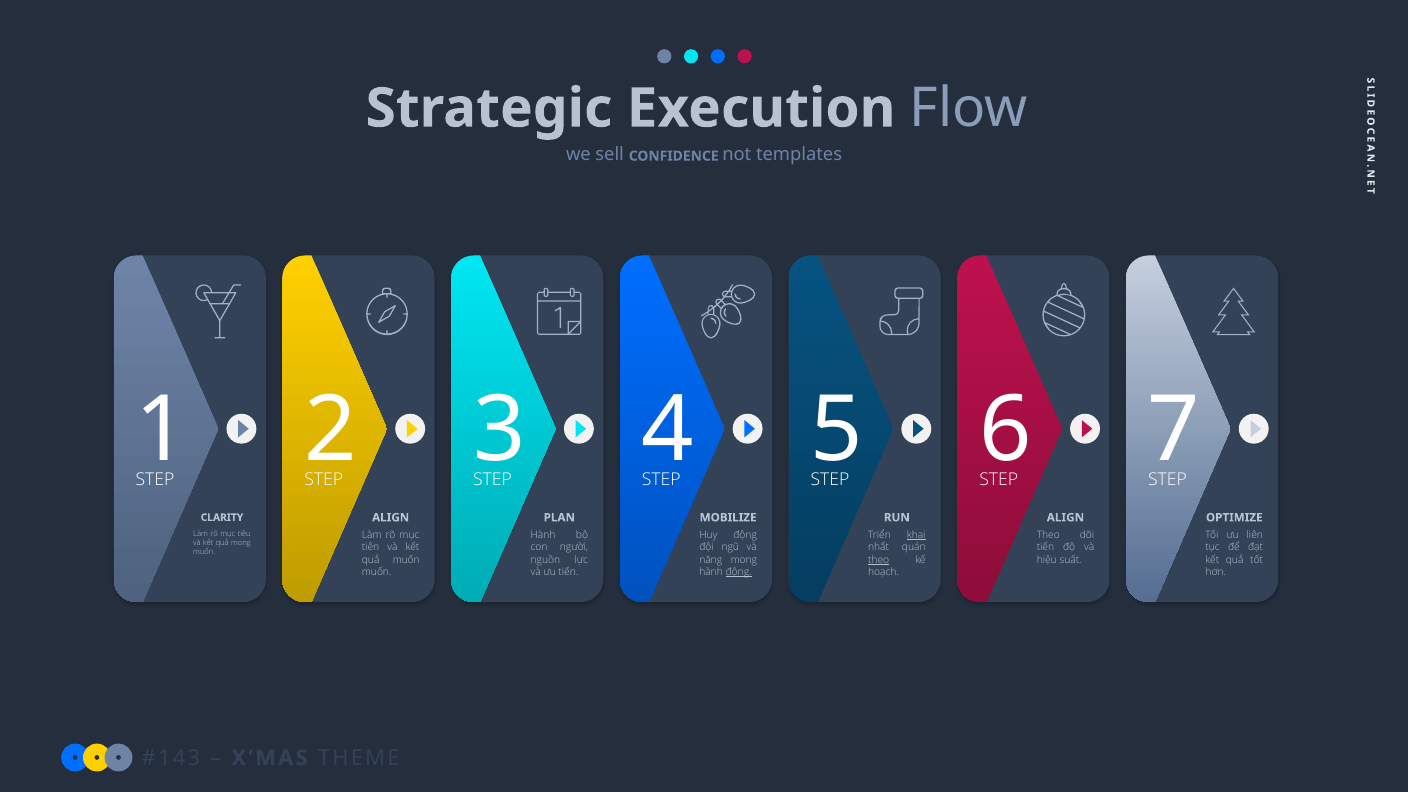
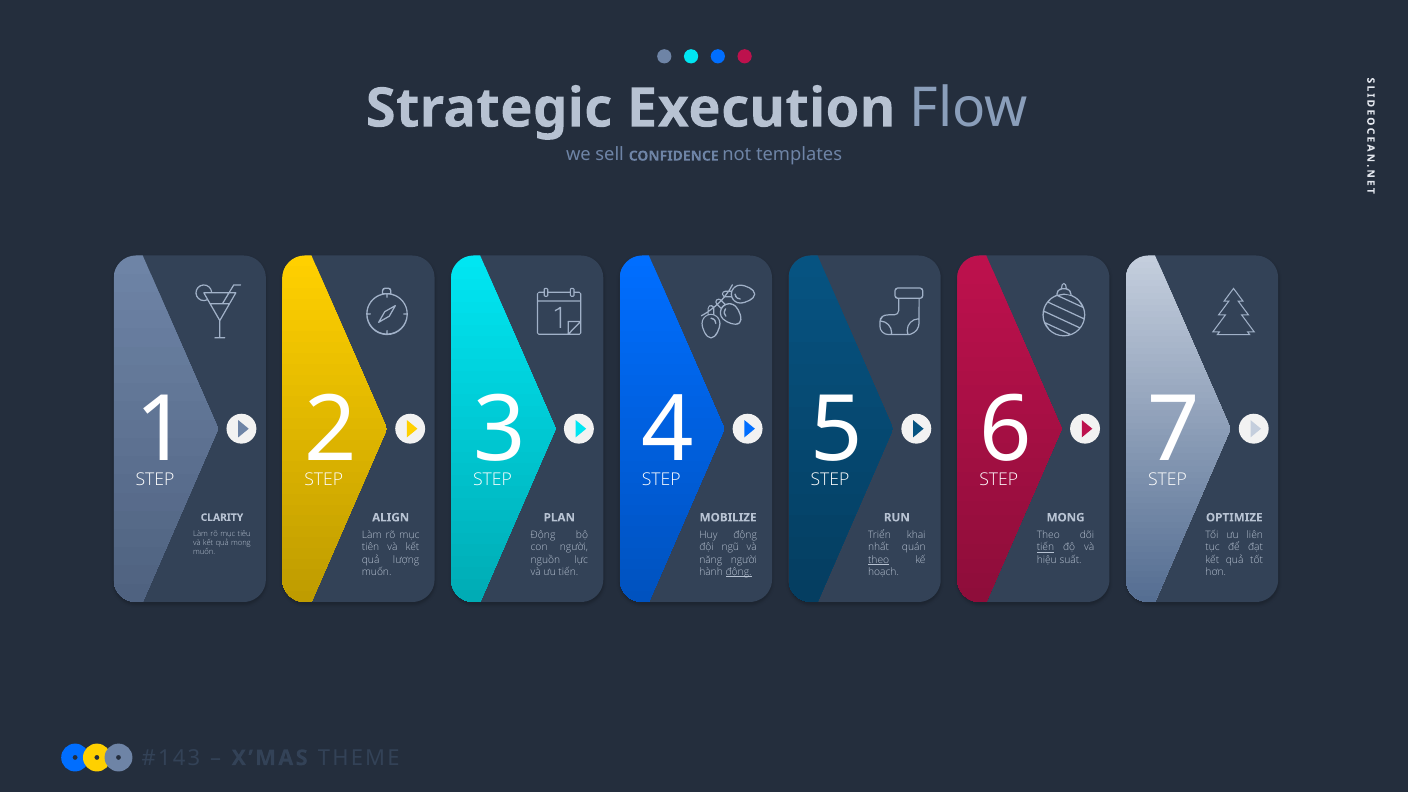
ALIGN at (1065, 518): ALIGN -> MONG
Hành at (543, 535): Hành -> Động
khai underline: present -> none
tiến at (1045, 548) underline: none -> present
quả muốn: muốn -> lượng
năng mong: mong -> người
